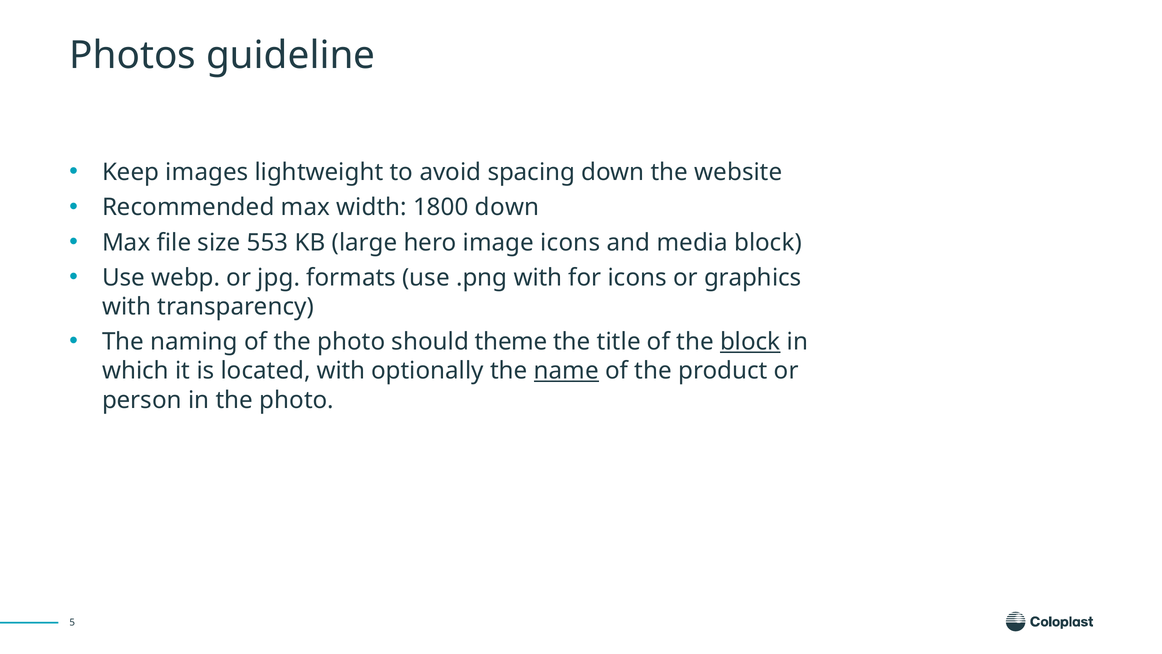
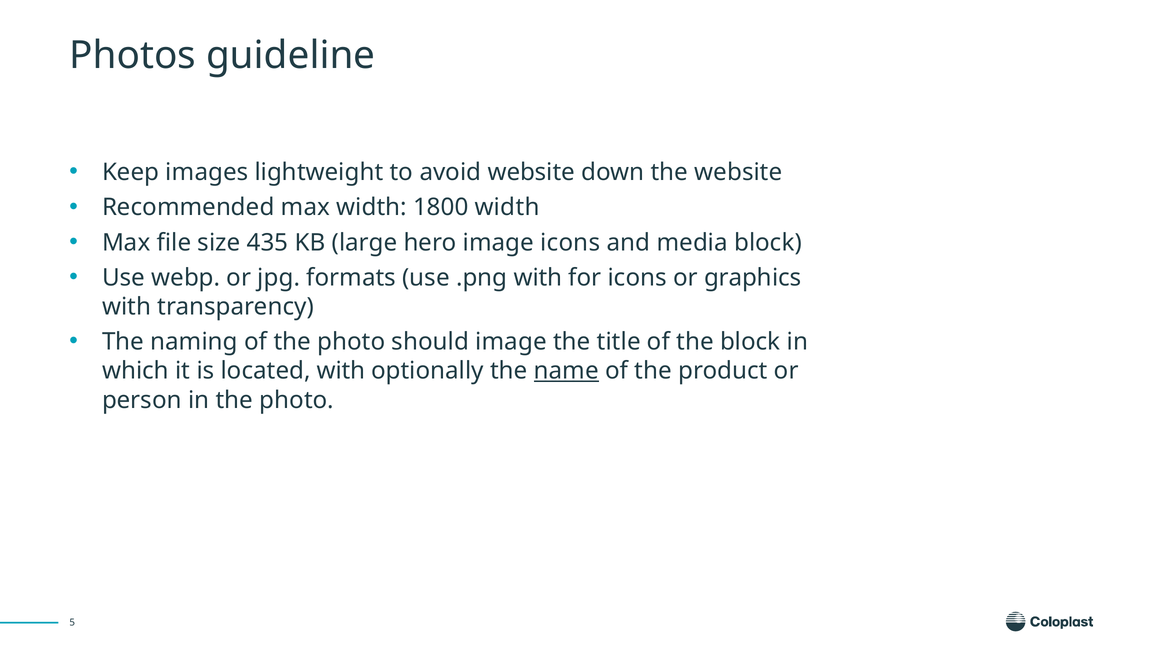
avoid spacing: spacing -> website
1800 down: down -> width
553: 553 -> 435
should theme: theme -> image
block at (750, 342) underline: present -> none
